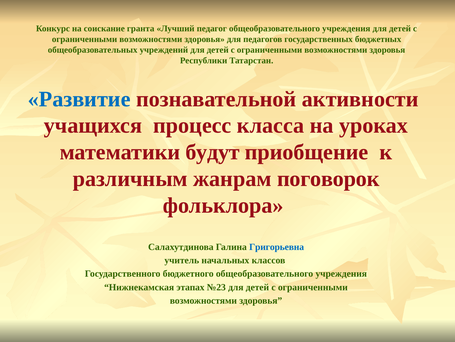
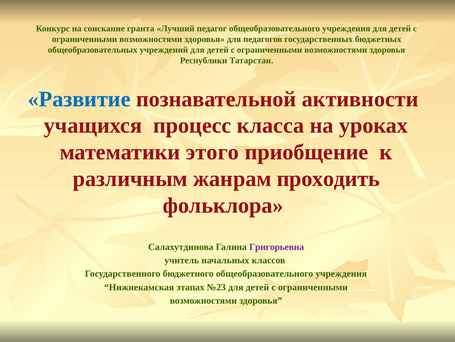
будут: будут -> этого
поговорок: поговорок -> проходить
Григорьевна colour: blue -> purple
